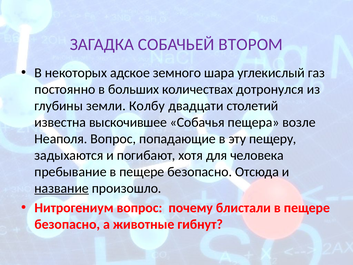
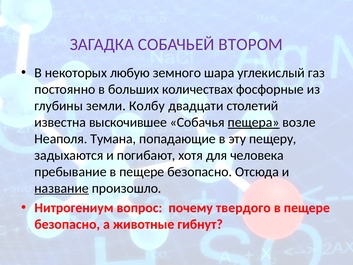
адское: адское -> любую
дотронулся: дотронулся -> фосфорные
пещера underline: none -> present
Неаполя Вопрос: Вопрос -> Тумана
блистали: блистали -> твердого
